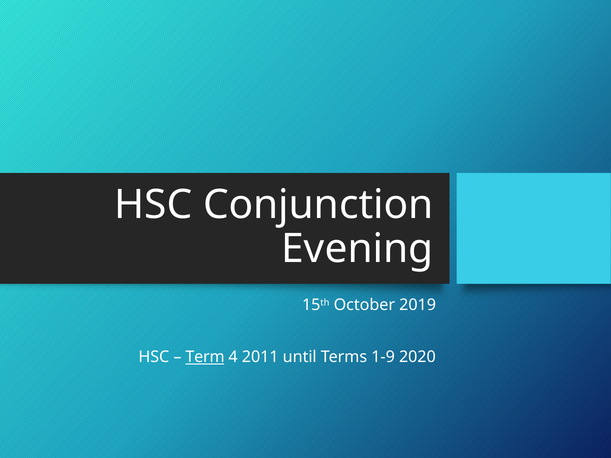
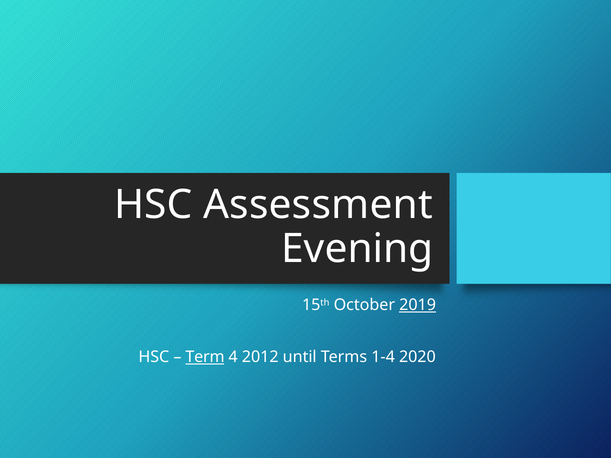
Conjunction: Conjunction -> Assessment
2019 underline: none -> present
2011: 2011 -> 2012
1-9: 1-9 -> 1-4
